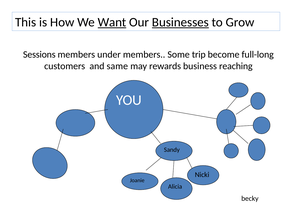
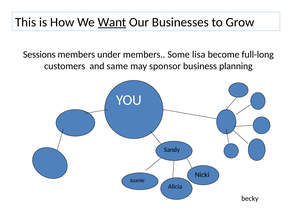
Businesses underline: present -> none
trip: trip -> lisa
rewards: rewards -> sponsor
reaching: reaching -> planning
